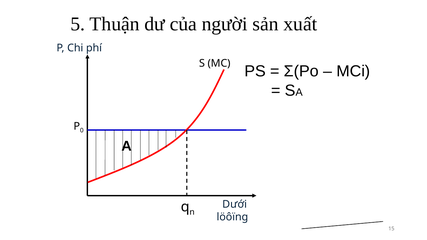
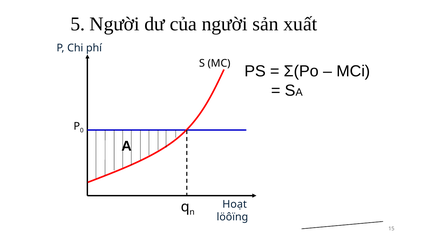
5 Thuận: Thuận -> Người
Dưới: Dưới -> Hoạt
